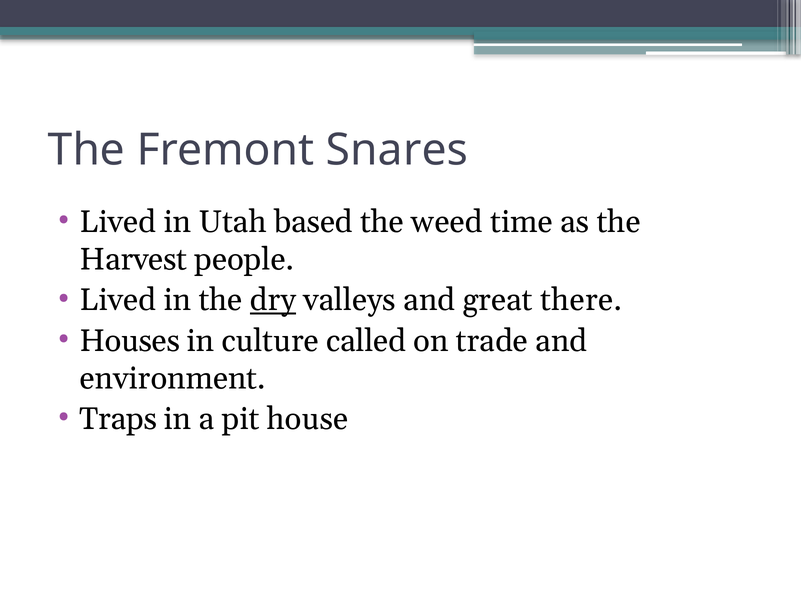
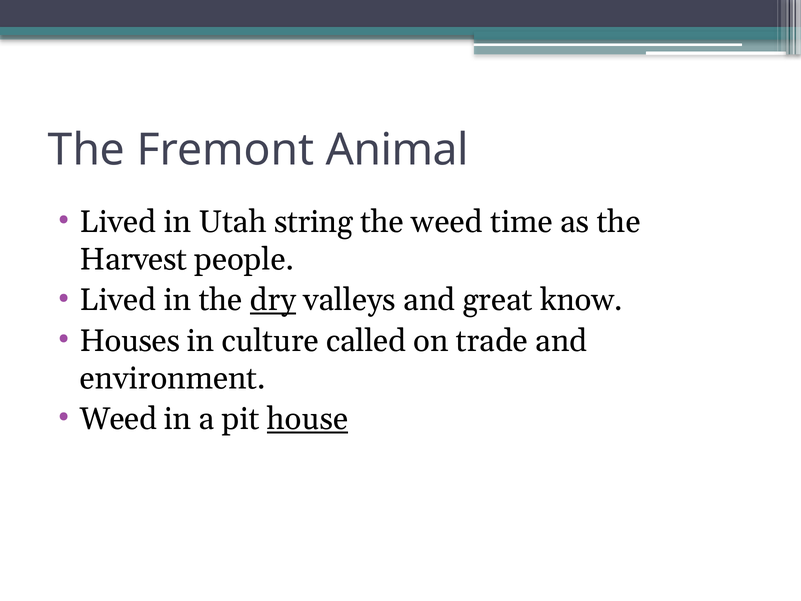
Snares: Snares -> Animal
based: based -> string
there: there -> know
Traps at (118, 419): Traps -> Weed
house underline: none -> present
